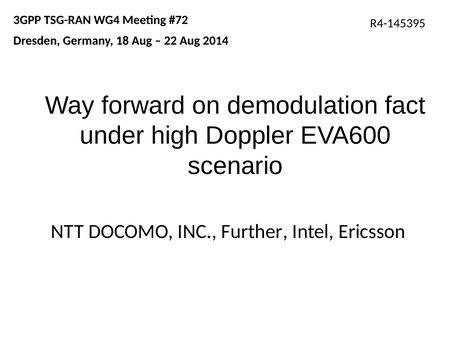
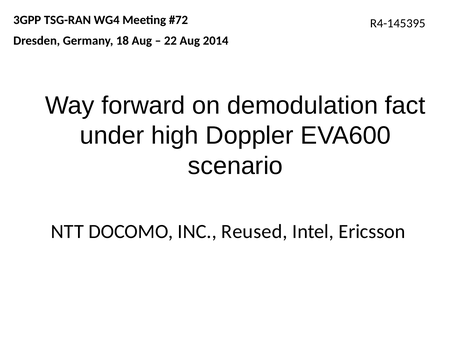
Further: Further -> Reused
